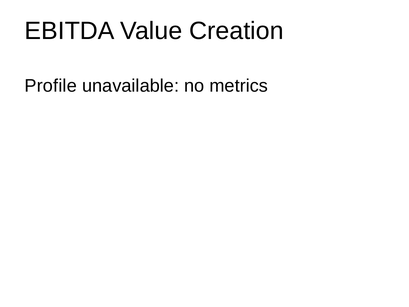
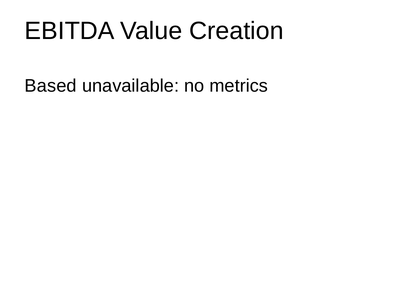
Profile: Profile -> Based
